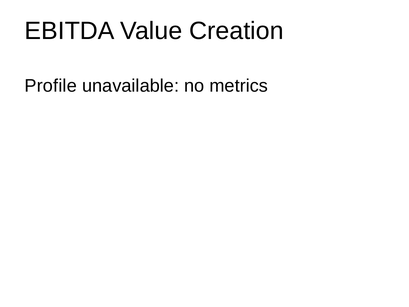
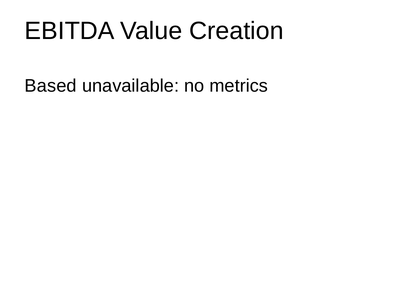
Profile: Profile -> Based
